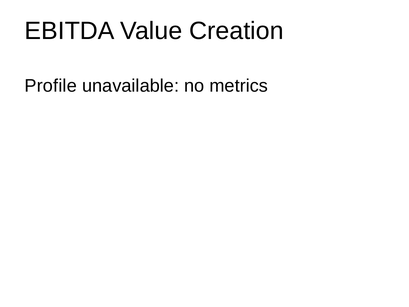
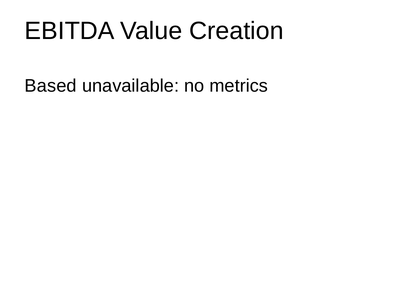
Profile: Profile -> Based
